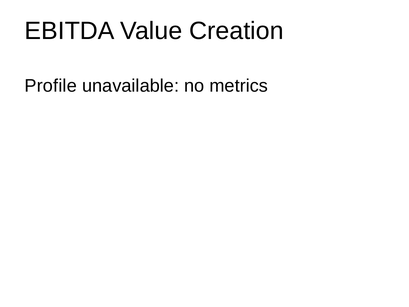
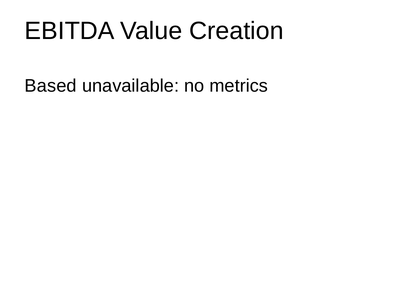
Profile: Profile -> Based
